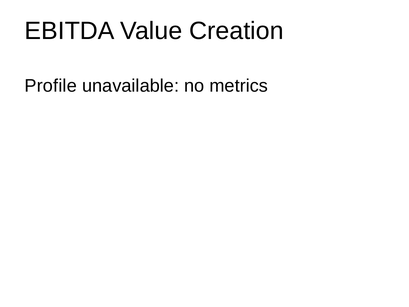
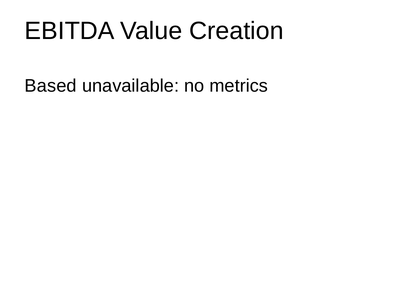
Profile: Profile -> Based
